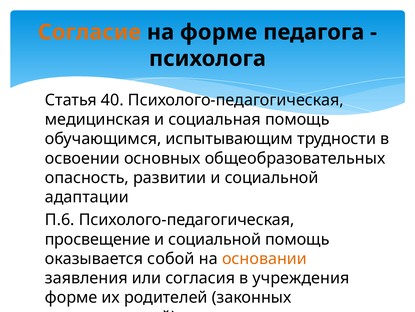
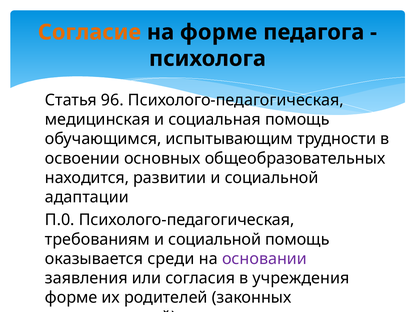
40: 40 -> 96
опасность: опасность -> находится
П.6: П.6 -> П.0
просвещение: просвещение -> требованиям
собой: собой -> среди
основании colour: orange -> purple
